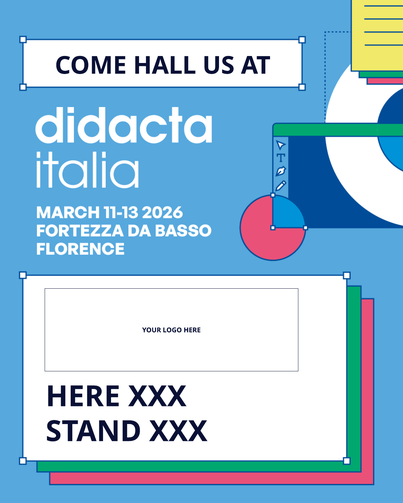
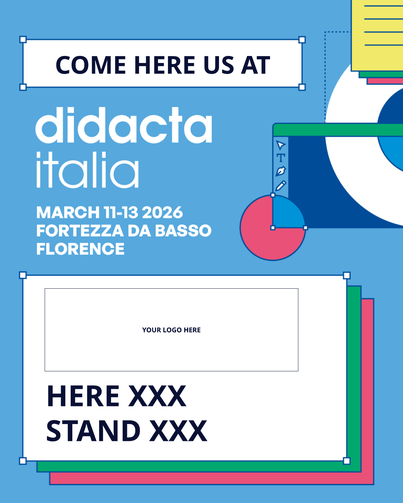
COME HALL: HALL -> HERE
